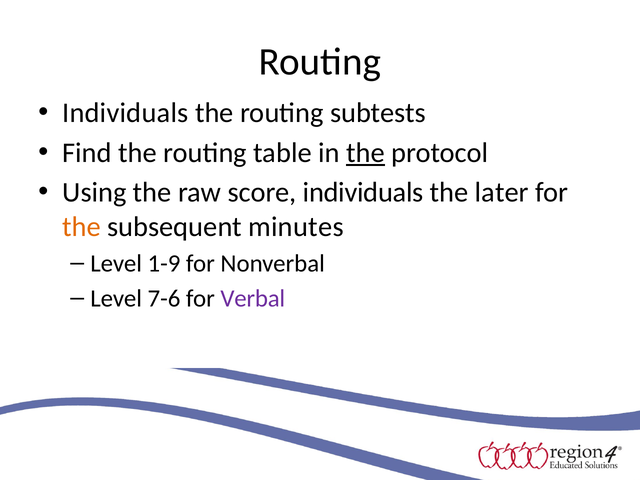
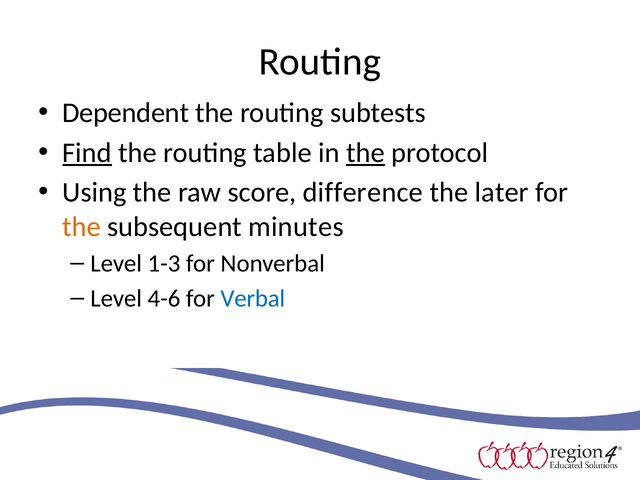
Individuals at (125, 113): Individuals -> Dependent
Find underline: none -> present
score individuals: individuals -> difference
1-9: 1-9 -> 1-3
7-6: 7-6 -> 4-6
Verbal colour: purple -> blue
